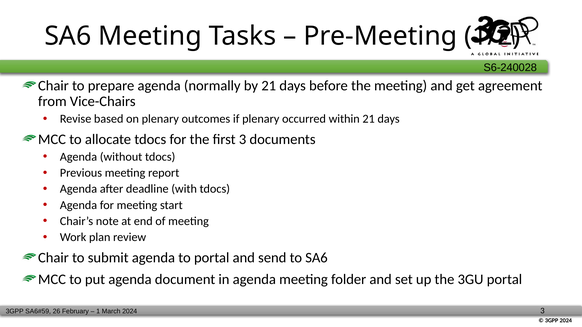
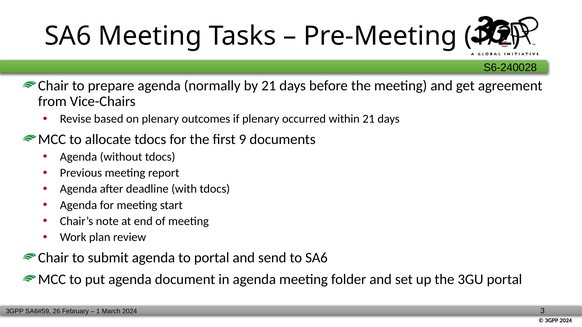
first 3: 3 -> 9
